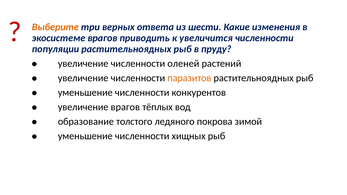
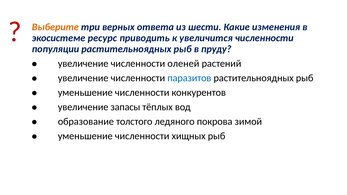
экосистеме врагов: врагов -> ресурс
паразитов colour: orange -> blue
увеличение врагов: врагов -> запасы
